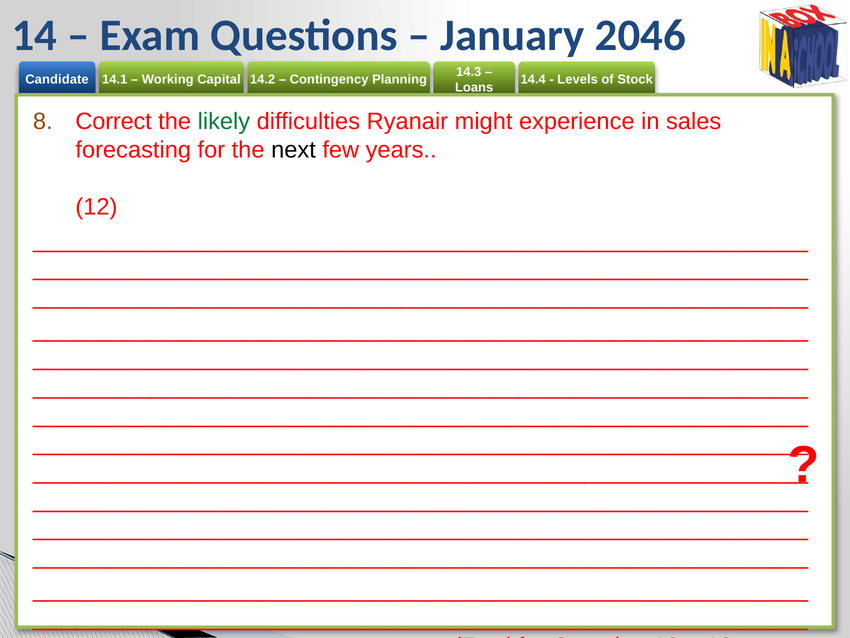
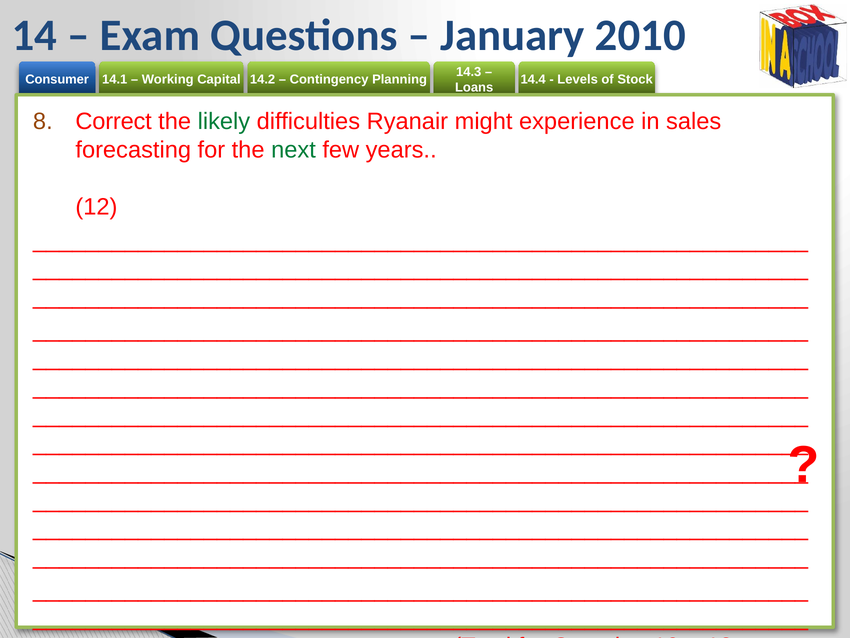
2046: 2046 -> 2010
Candidate: Candidate -> Consumer
next colour: black -> green
